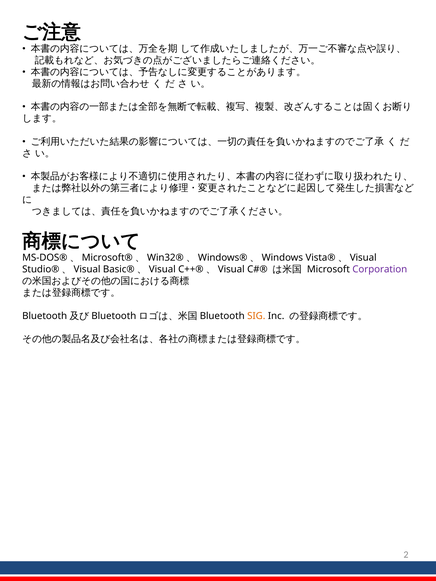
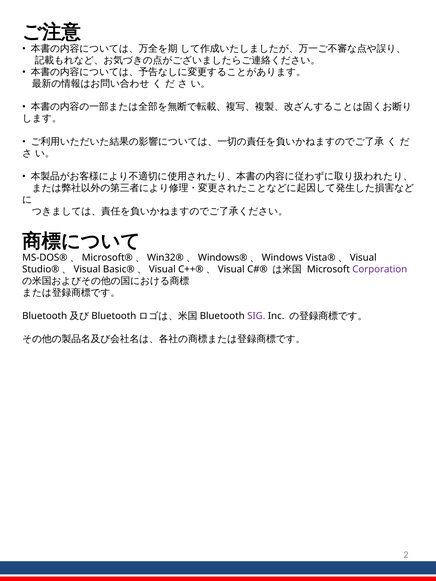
SIG colour: orange -> purple
